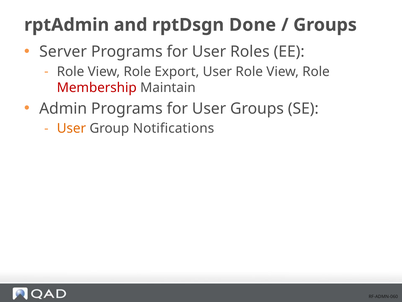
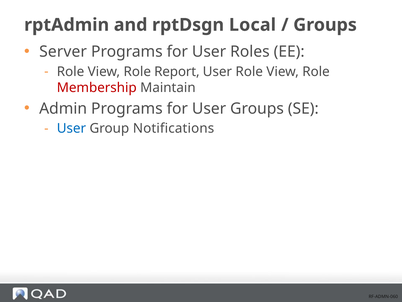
Done: Done -> Local
Export: Export -> Report
User at (71, 128) colour: orange -> blue
